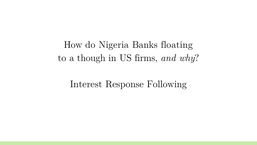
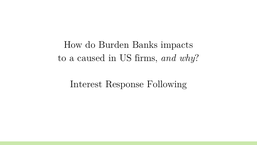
Nigeria: Nigeria -> Burden
floating: floating -> impacts
though: though -> caused
